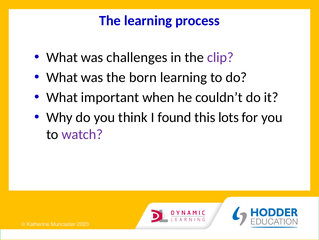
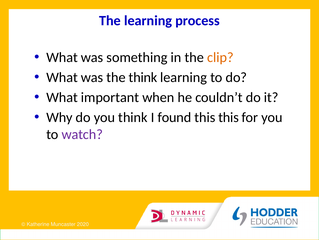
challenges: challenges -> something
clip colour: purple -> orange
the born: born -> think
this lots: lots -> this
